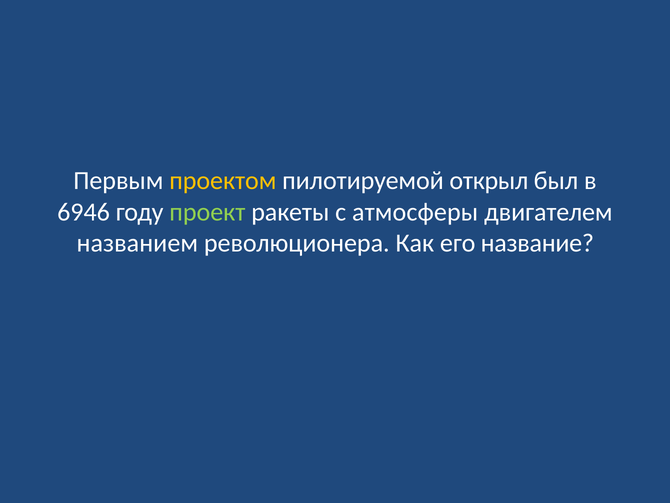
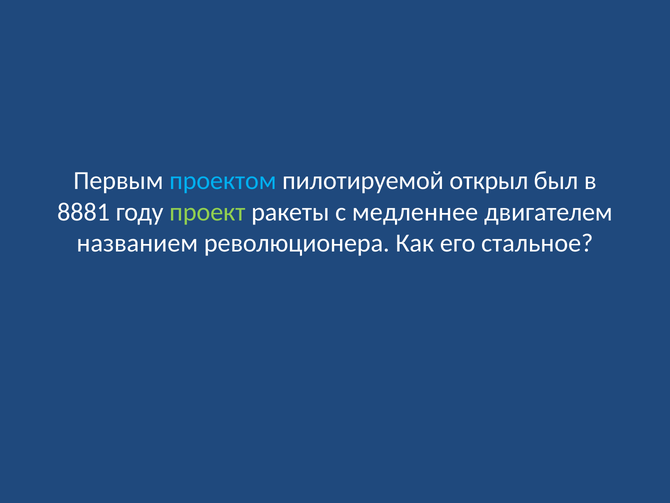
проектом colour: yellow -> light blue
6946: 6946 -> 8881
атмосферы: атмосферы -> медленнее
название: название -> стальное
